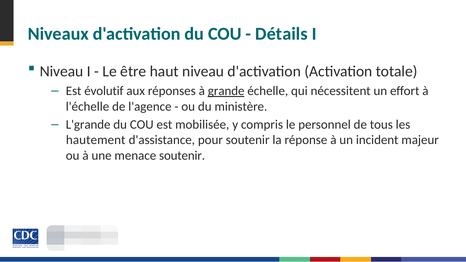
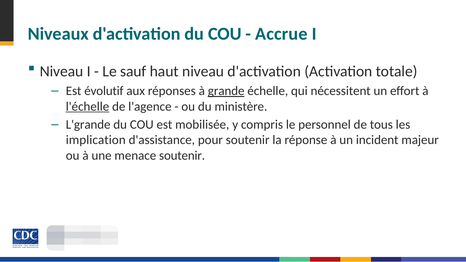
Détails: Détails -> Accrue
être: être -> sauf
l'échelle underline: none -> present
hautement: hautement -> implication
